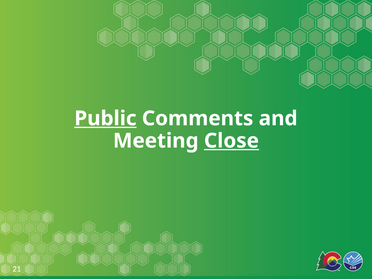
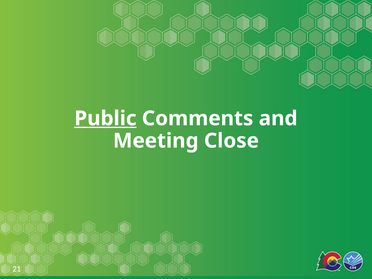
Close underline: present -> none
